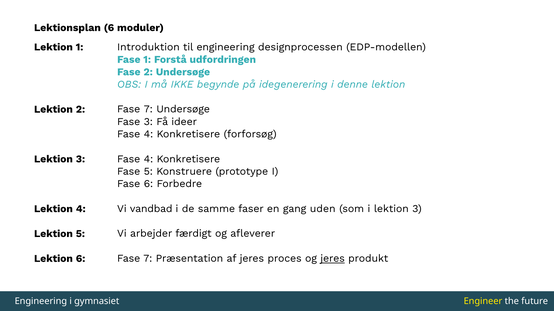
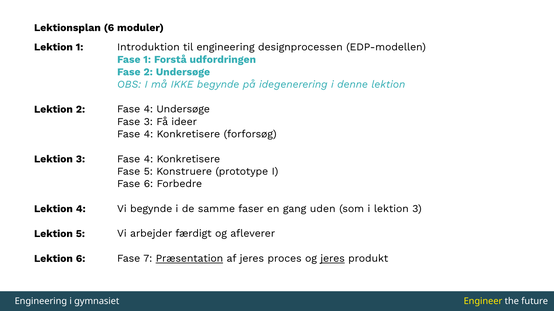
2 Fase 7: 7 -> 4
Vi vandbad: vandbad -> begynde
Præsentation underline: none -> present
